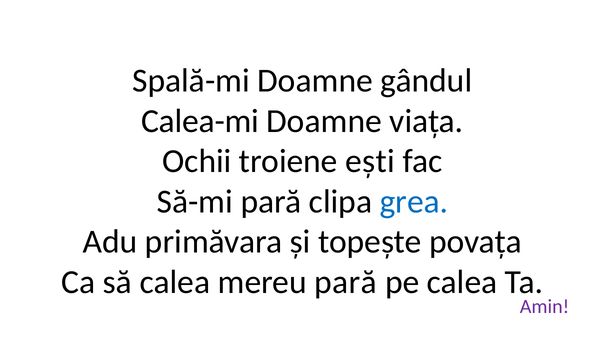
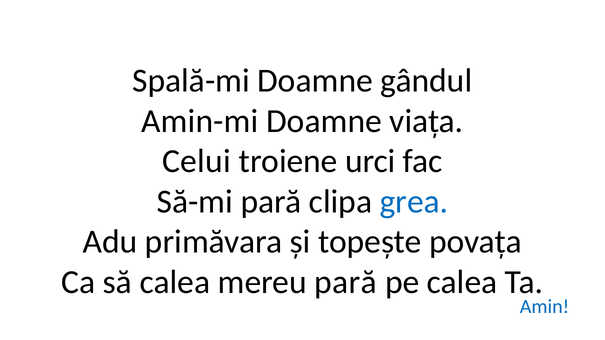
Calea-mi: Calea-mi -> Amin-mi
Ochii: Ochii -> Celui
ești: ești -> urci
Amin colour: purple -> blue
